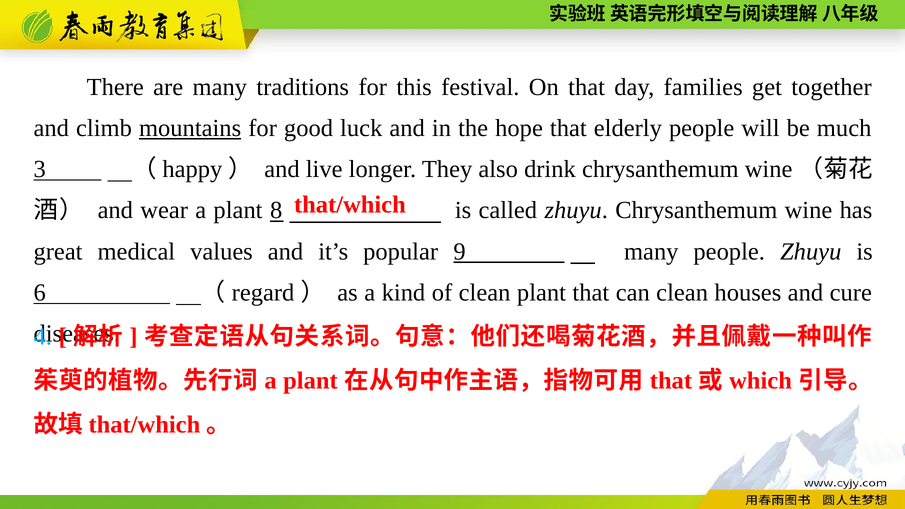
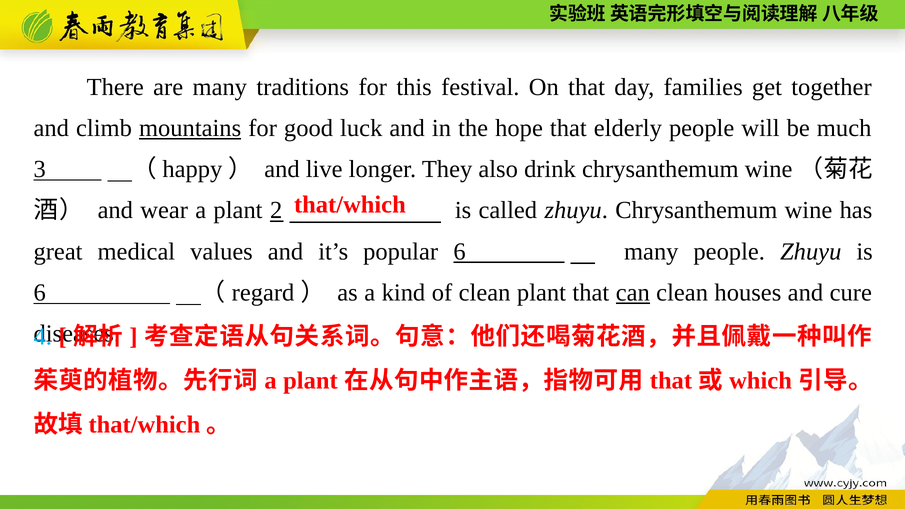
8: 8 -> 2
popular 9: 9 -> 6
can underline: none -> present
